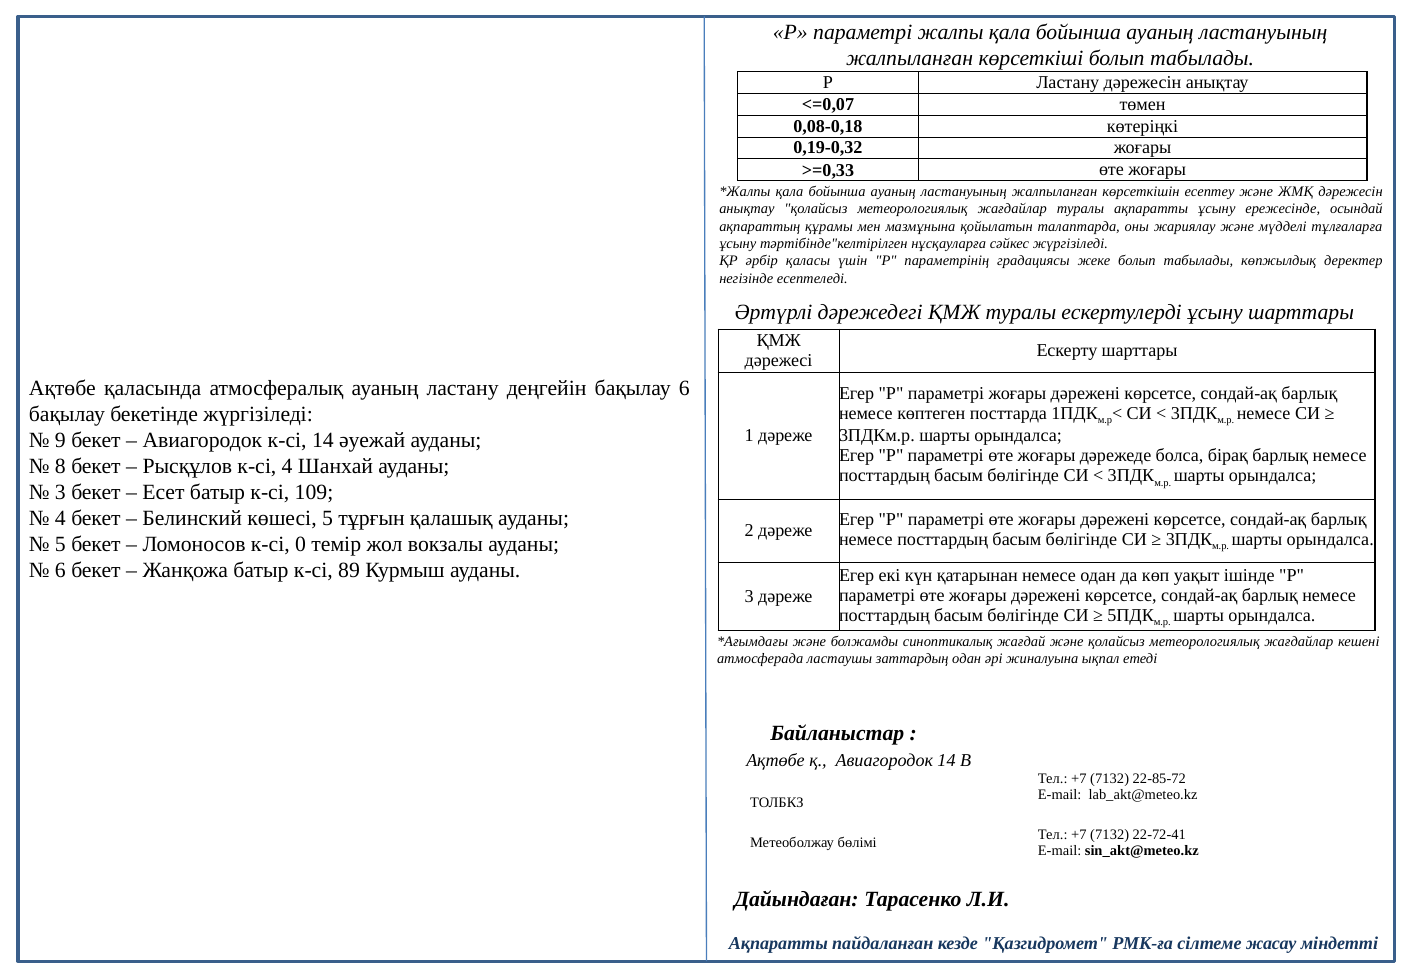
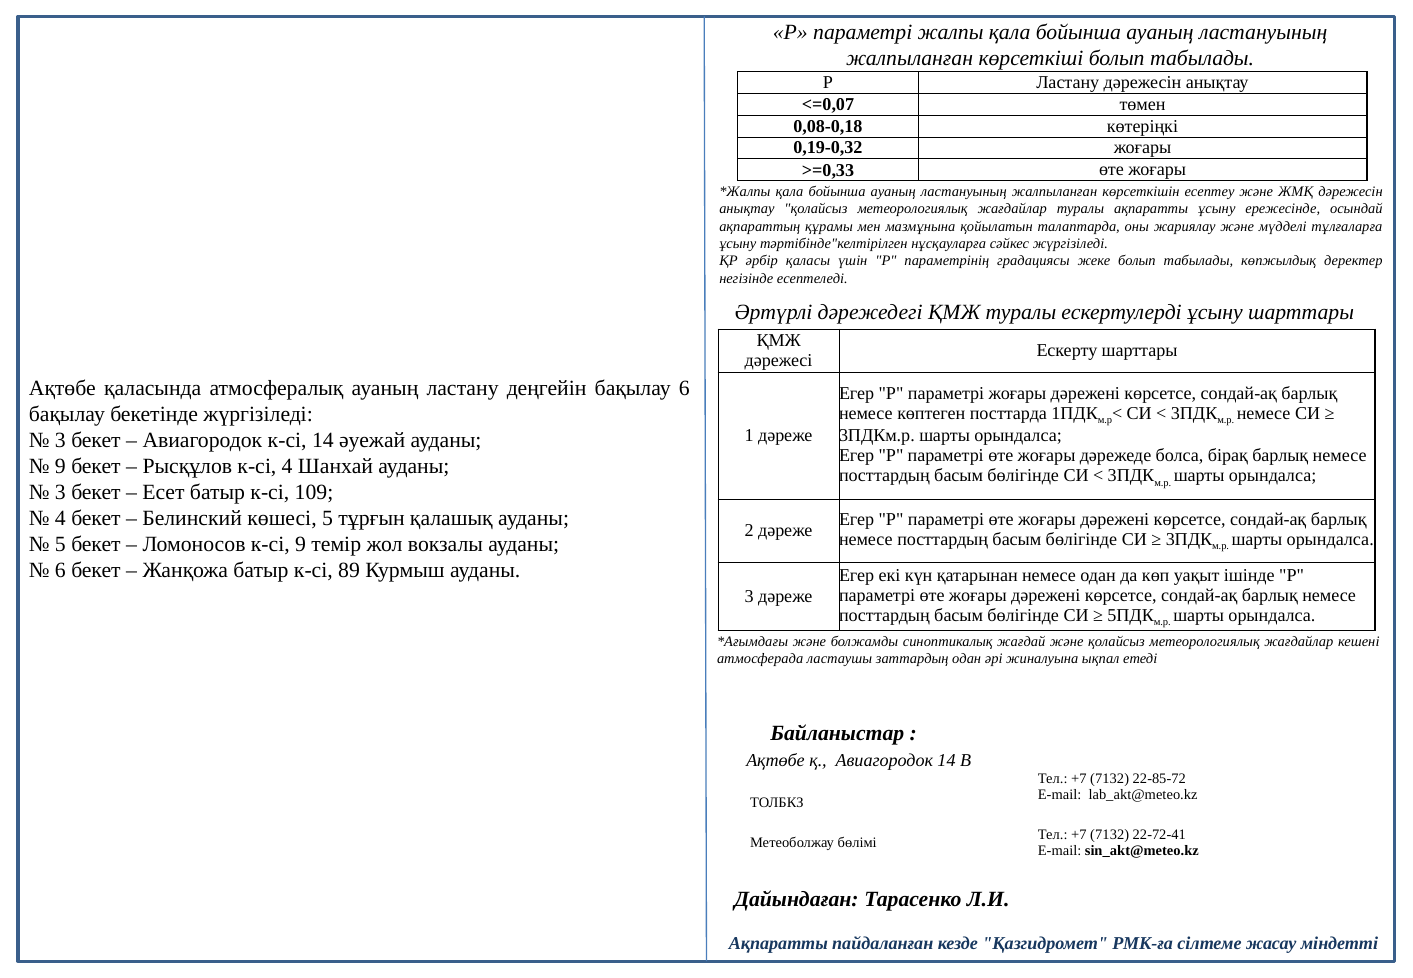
9 at (60, 440): 9 -> 3
8 at (60, 467): 8 -> 9
к-сі 0: 0 -> 9
